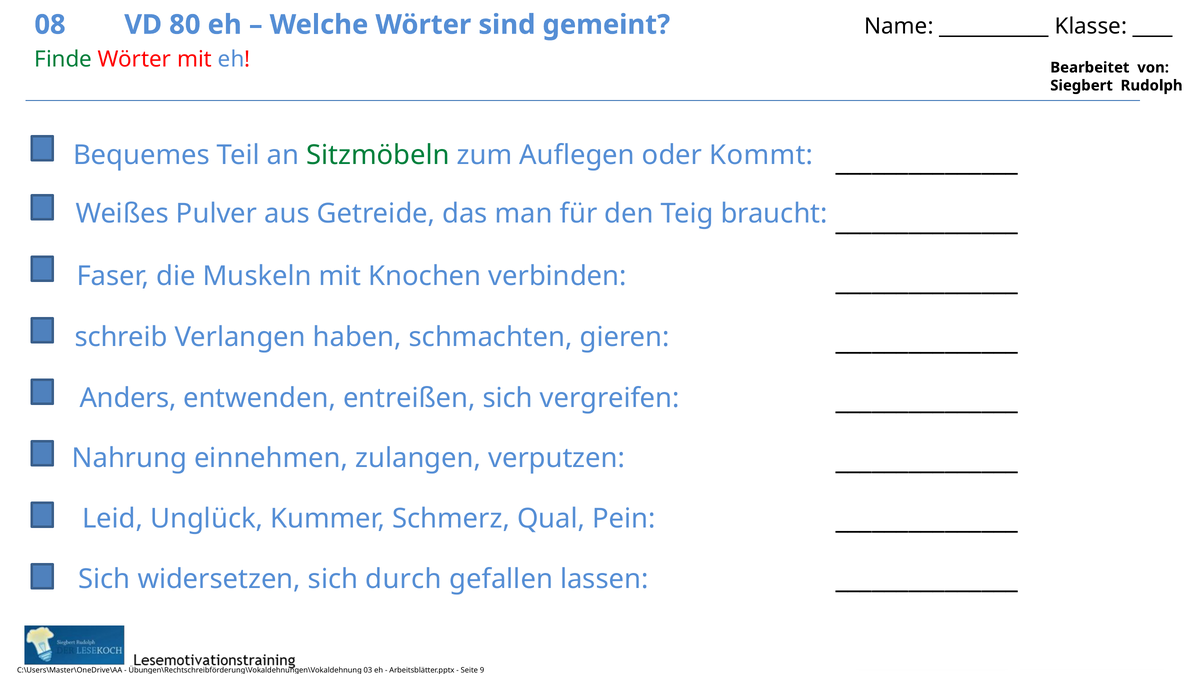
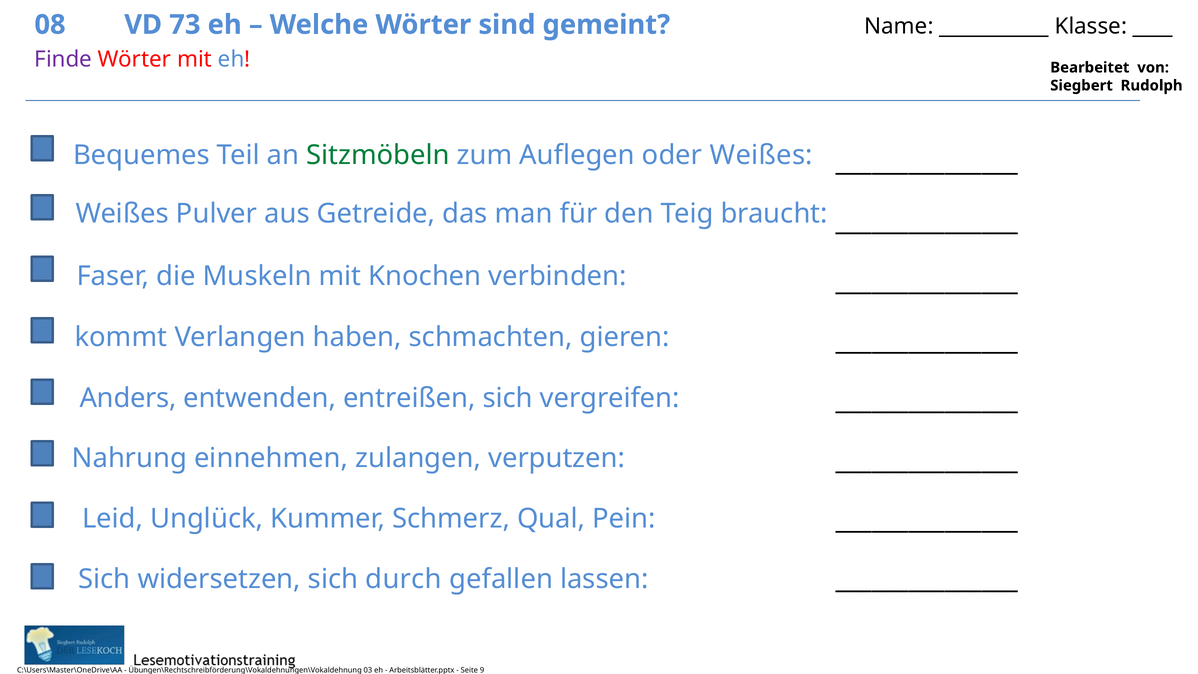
80: 80 -> 73
Finde colour: green -> purple
oder Kommt: Kommt -> Weißes
schreib: schreib -> kommt
